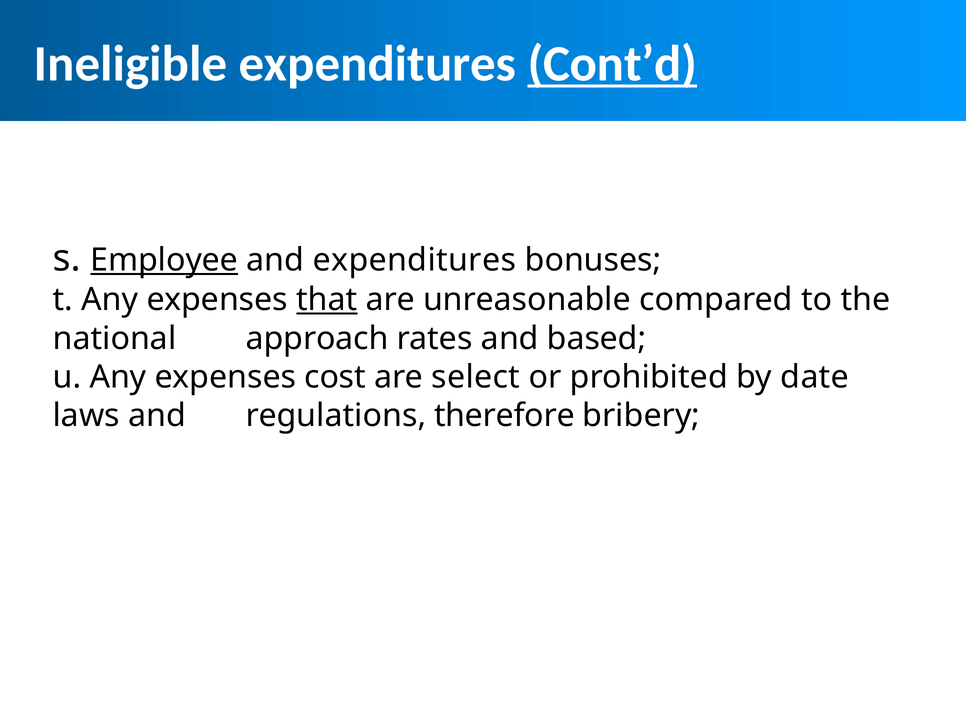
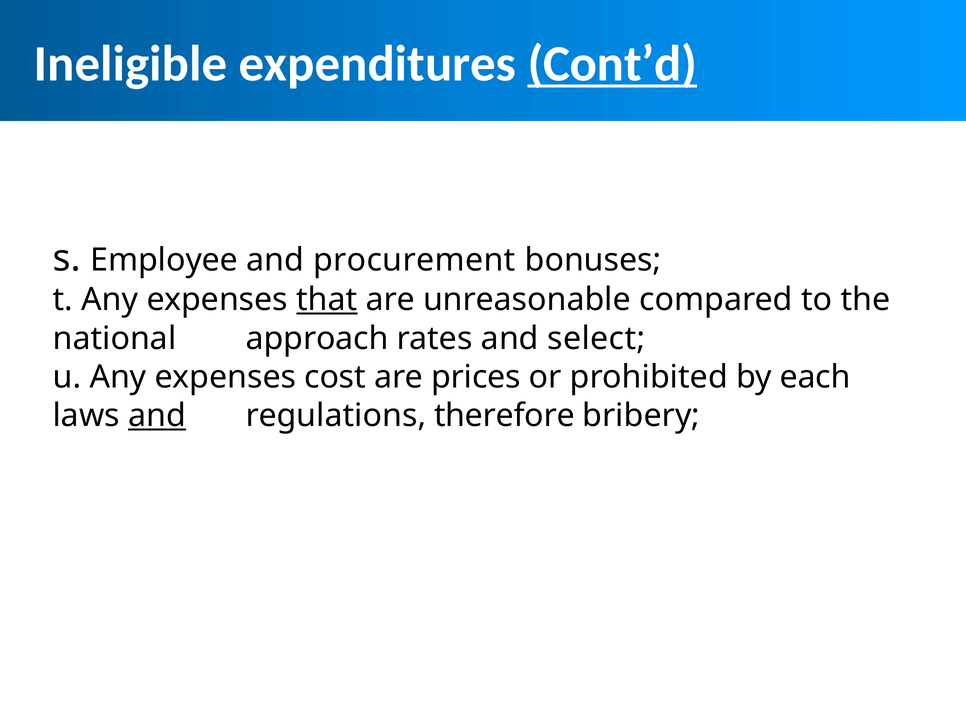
Employee underline: present -> none
and expenditures: expenditures -> procurement
based: based -> select
select: select -> prices
date: date -> each
and at (157, 415) underline: none -> present
